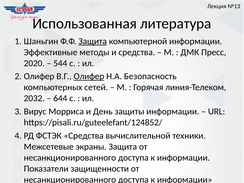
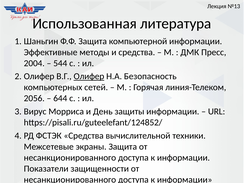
Защита at (93, 41) underline: present -> none
2020: 2020 -> 2004
2032: 2032 -> 2056
